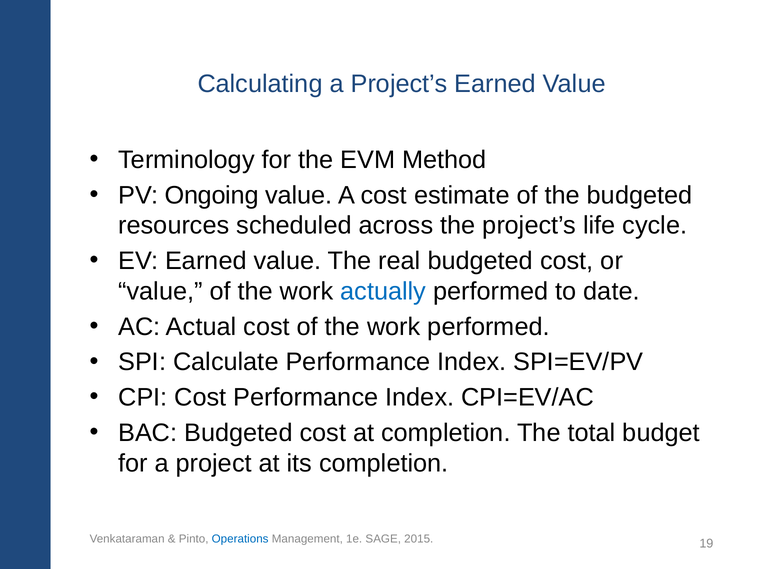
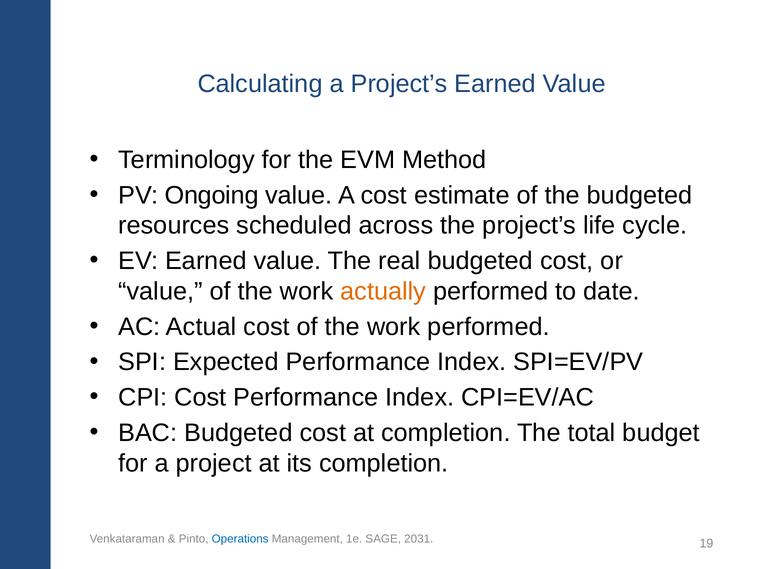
actually colour: blue -> orange
Calculate: Calculate -> Expected
2015: 2015 -> 2031
